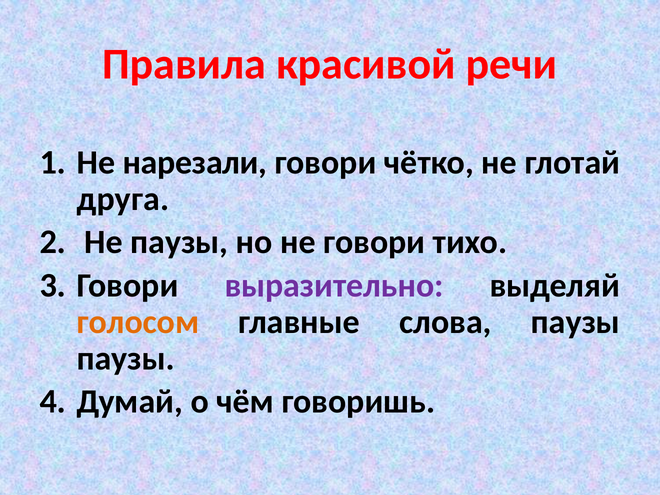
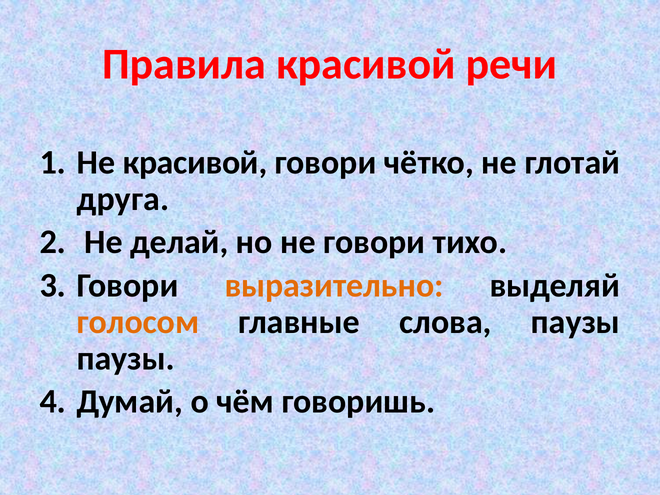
Не нарезали: нарезали -> красивой
Не паузы: паузы -> делай
выразительно colour: purple -> orange
